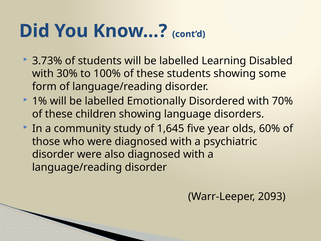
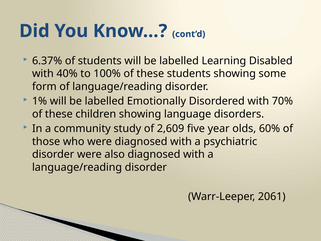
3.73%: 3.73% -> 6.37%
30%: 30% -> 40%
1,645: 1,645 -> 2,609
2093: 2093 -> 2061
